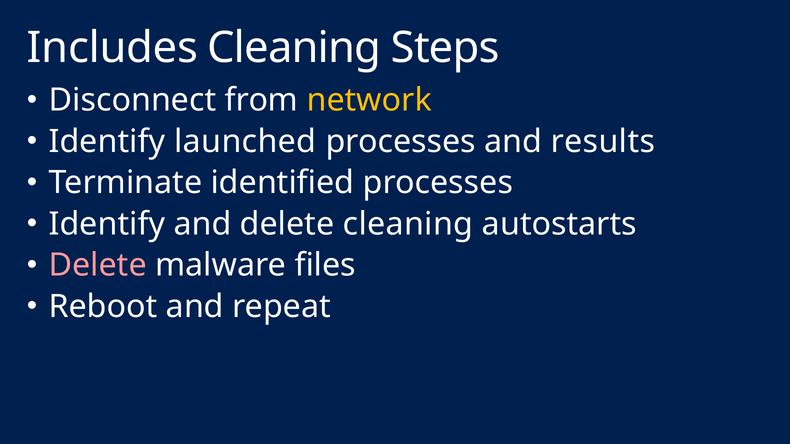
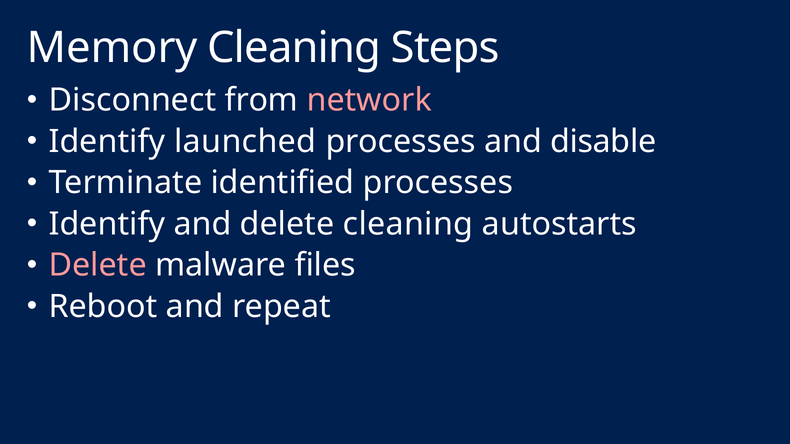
Includes: Includes -> Memory
network colour: yellow -> pink
results: results -> disable
